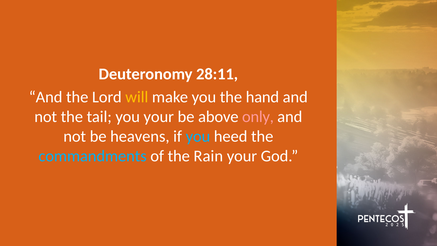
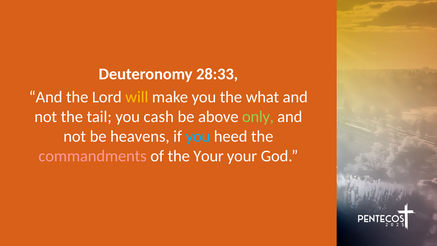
28:11: 28:11 -> 28:33
hand: hand -> what
you your: your -> cash
only colour: pink -> light green
commandments colour: light blue -> pink
the Rain: Rain -> Your
